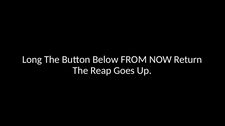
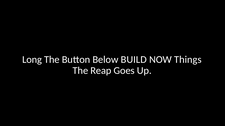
FROM: FROM -> BUILD
Return: Return -> Things
